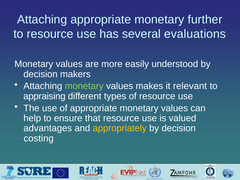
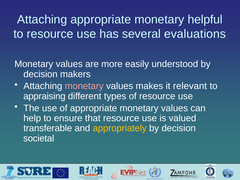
further: further -> helpful
monetary at (84, 86) colour: light green -> pink
advantages: advantages -> transferable
costing: costing -> societal
